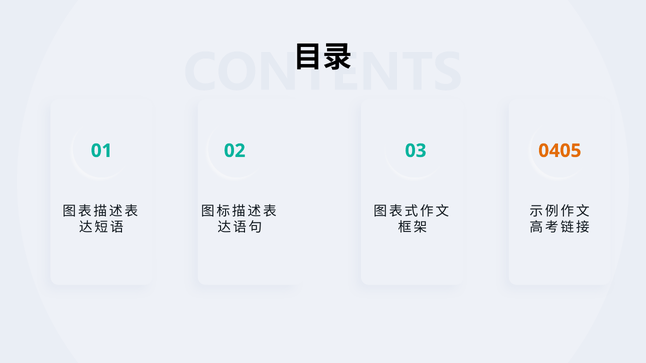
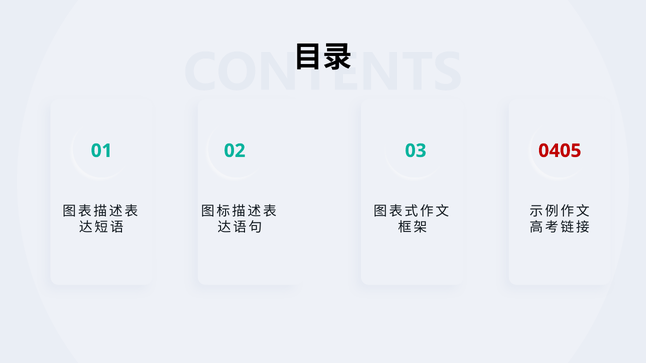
0405 colour: orange -> red
